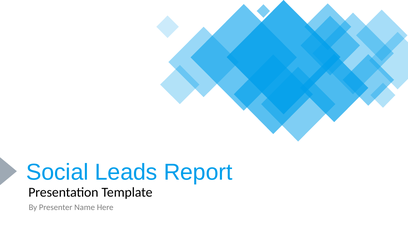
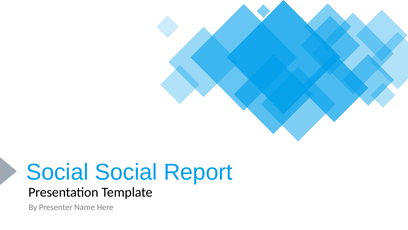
Social Leads: Leads -> Social
